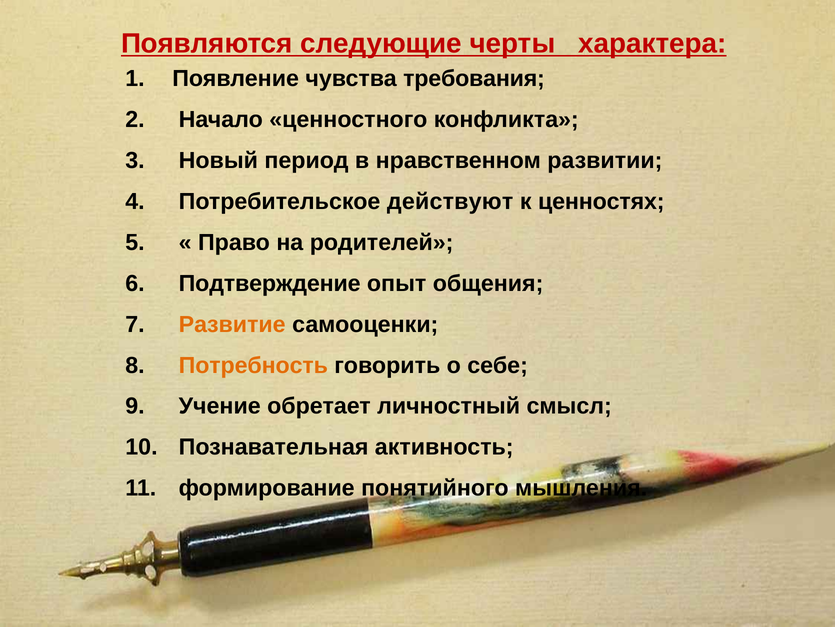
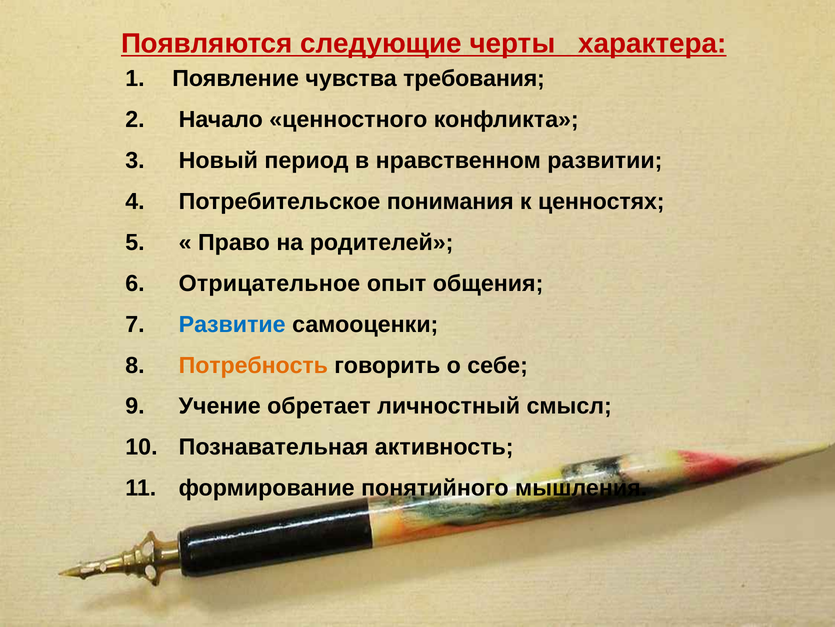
действуют: действуют -> понимания
Подтверждение: Подтверждение -> Отрицательное
Развитие colour: orange -> blue
